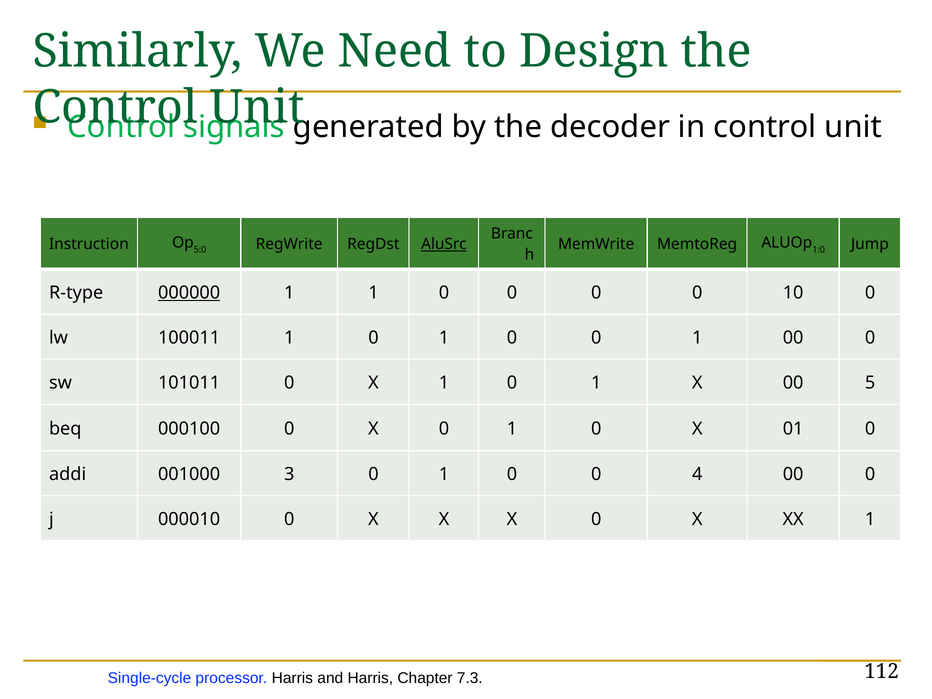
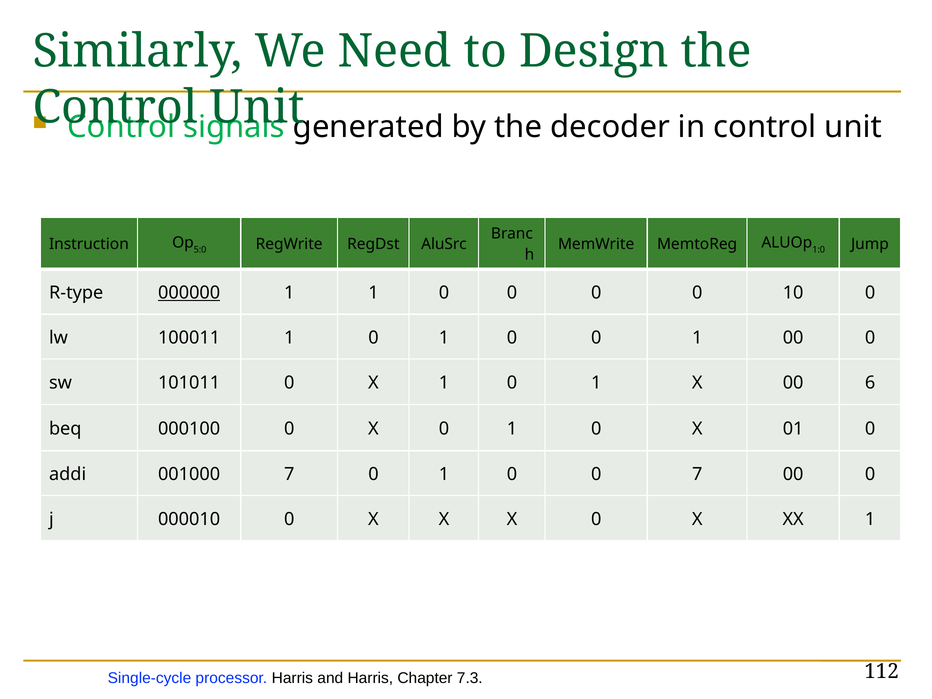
AluSrc underline: present -> none
5: 5 -> 6
001000 3: 3 -> 7
0 4: 4 -> 7
